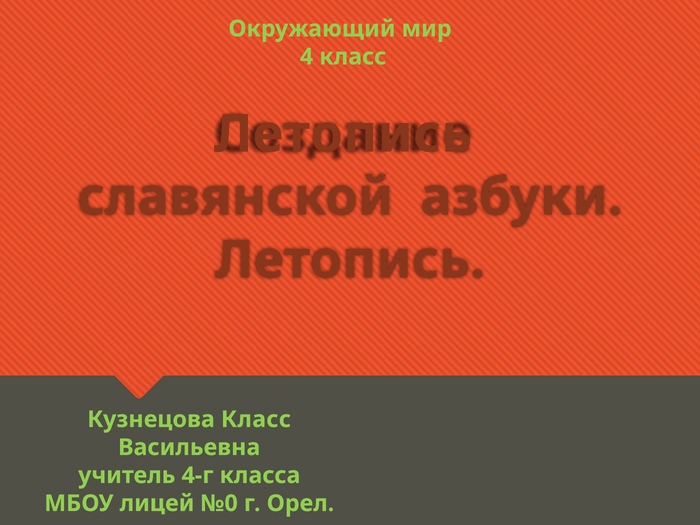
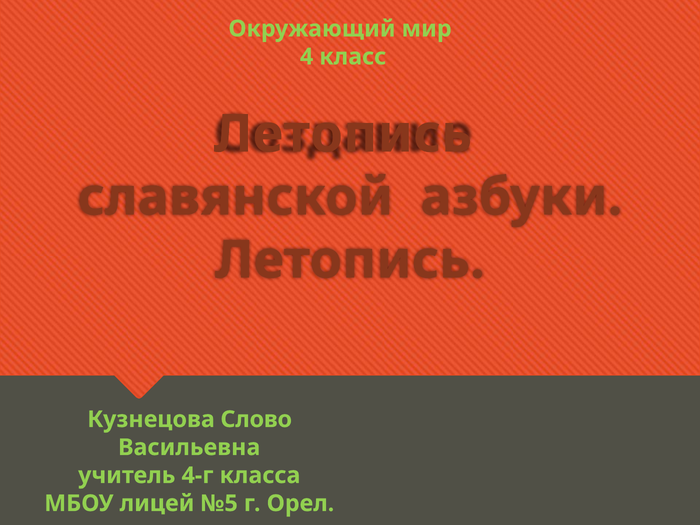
Кузнецова Класс: Класс -> Слово
№0: №0 -> №5
